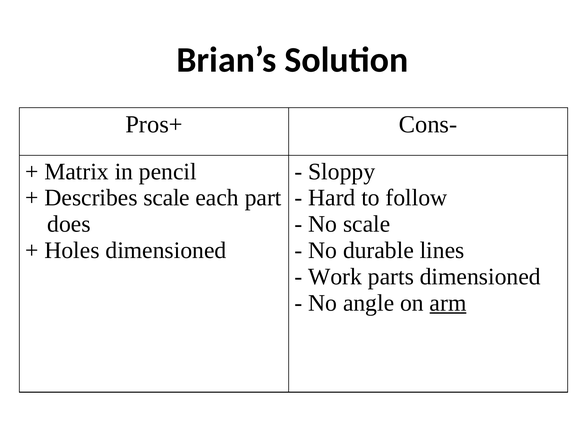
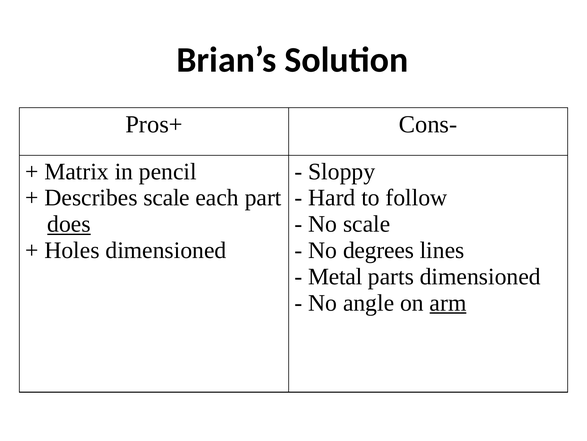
does underline: none -> present
durable: durable -> degrees
Work: Work -> Metal
